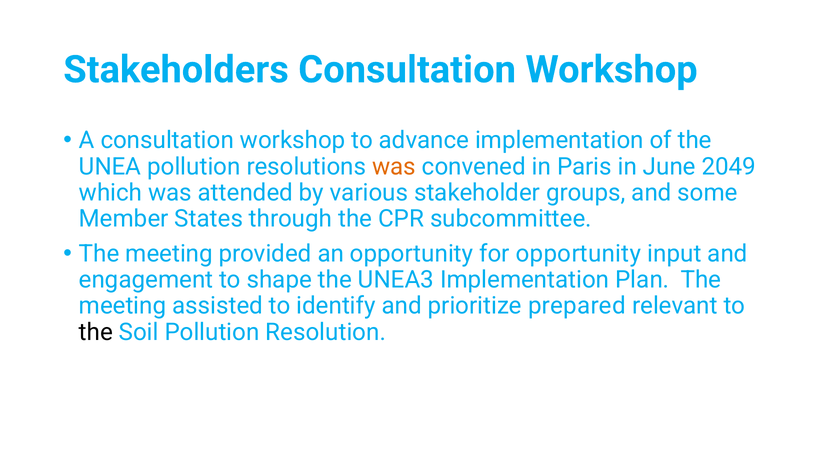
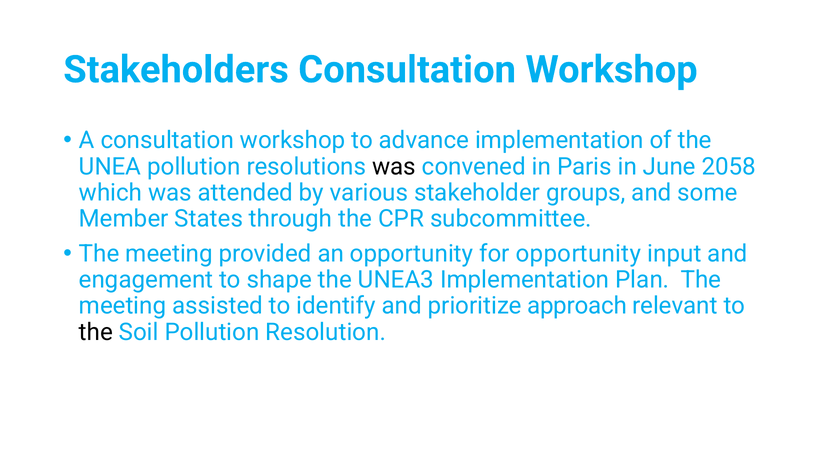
was at (394, 166) colour: orange -> black
2049: 2049 -> 2058
prepared: prepared -> approach
